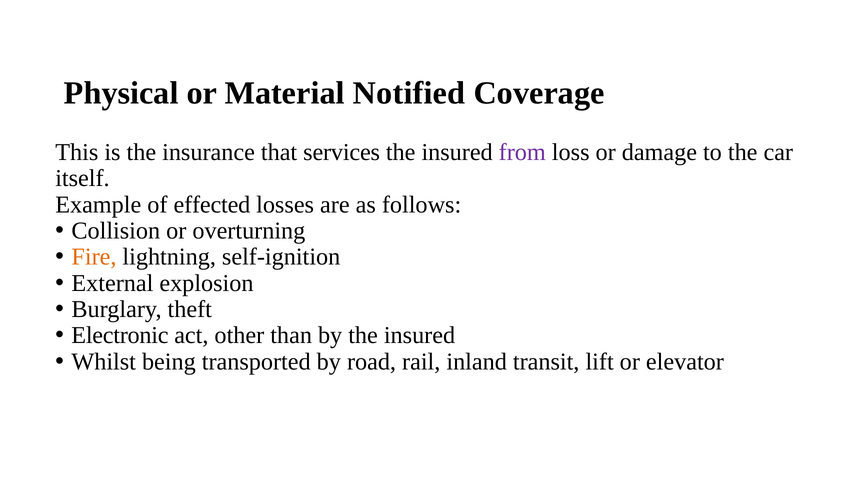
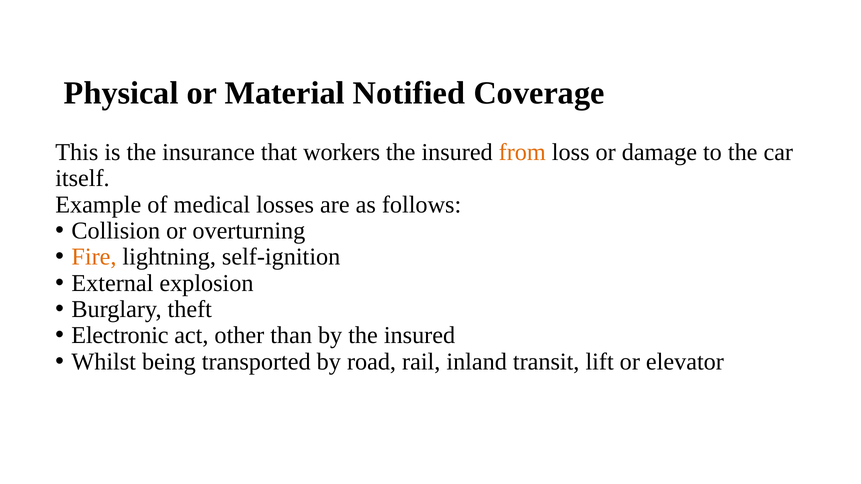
services: services -> workers
from colour: purple -> orange
effected: effected -> medical
